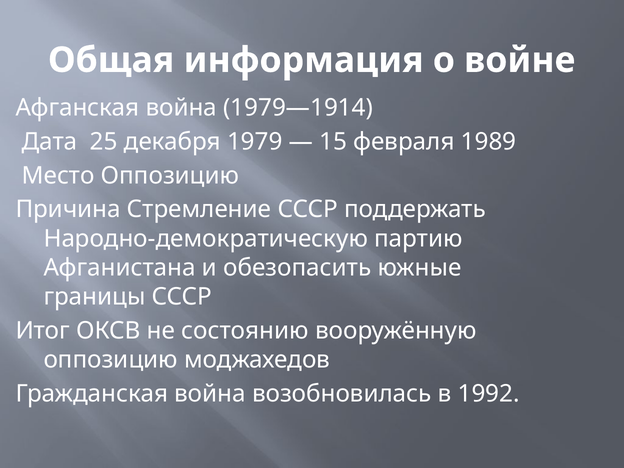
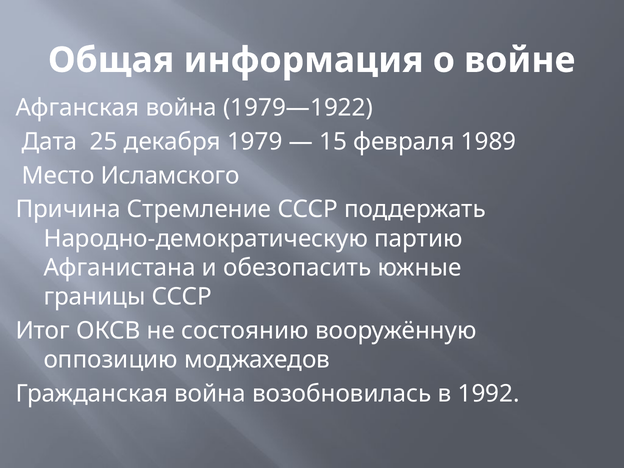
1979—1914: 1979—1914 -> 1979—1922
Место Оппозицию: Оппозицию -> Исламского
